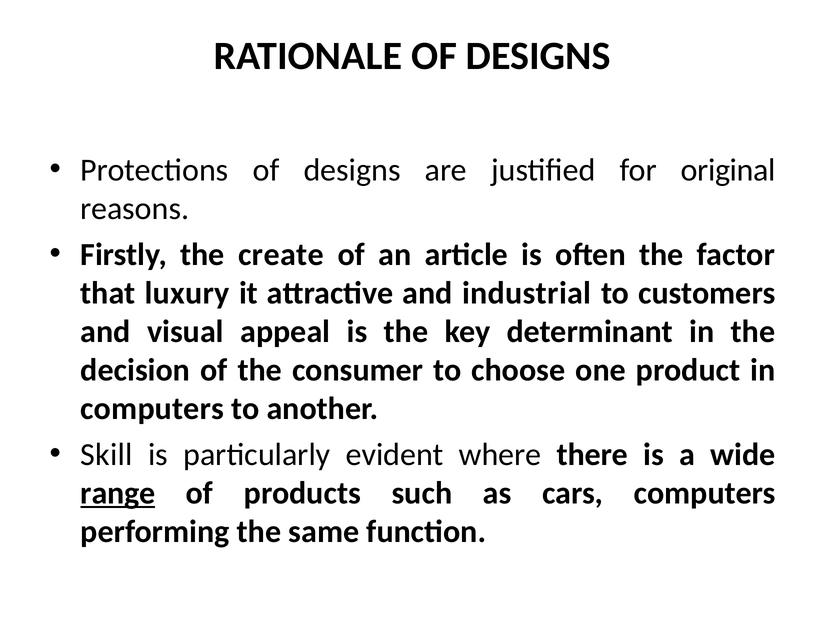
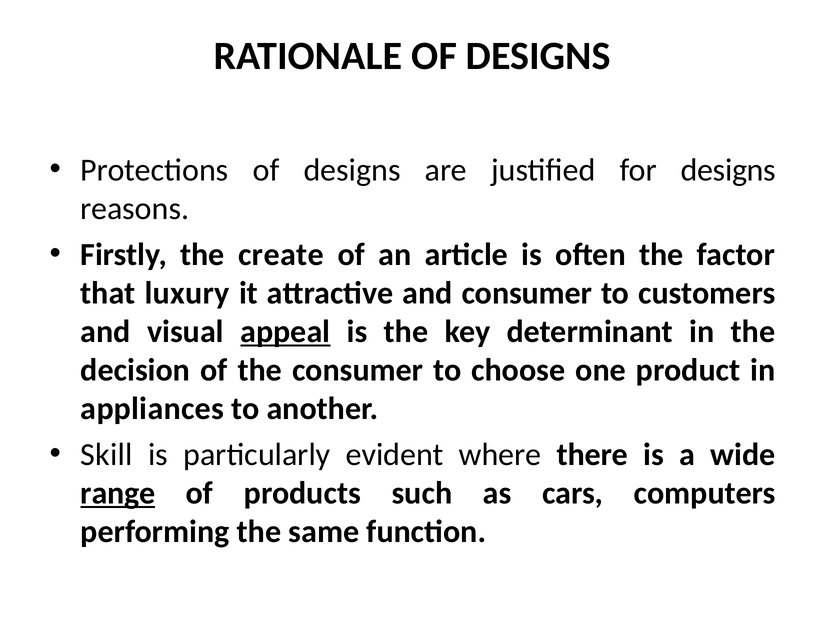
for original: original -> designs
and industrial: industrial -> consumer
appeal underline: none -> present
computers at (152, 408): computers -> appliances
